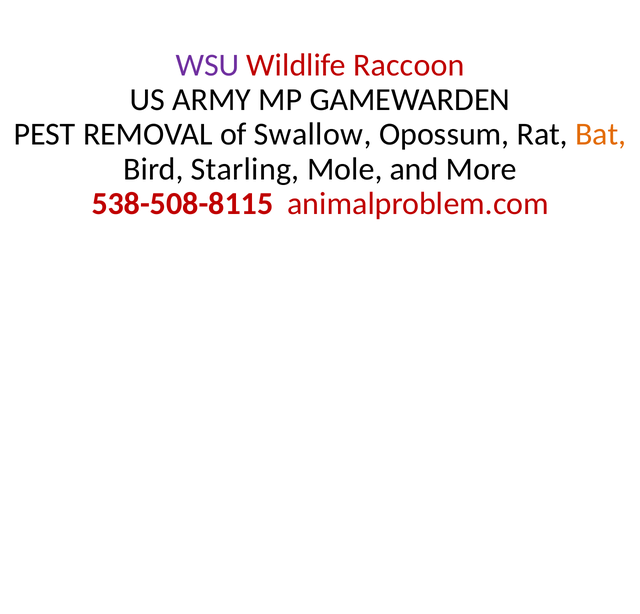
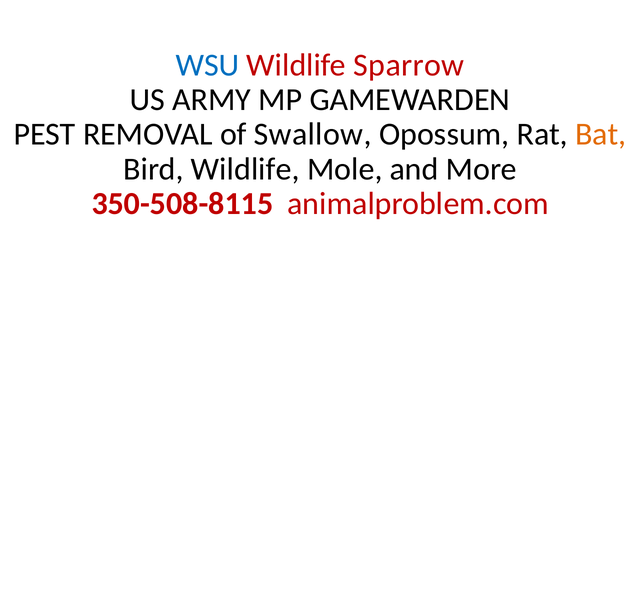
WSU colour: purple -> blue
Raccoon: Raccoon -> Sparrow
Bird Starling: Starling -> Wildlife
538-508-8115: 538-508-8115 -> 350-508-8115
